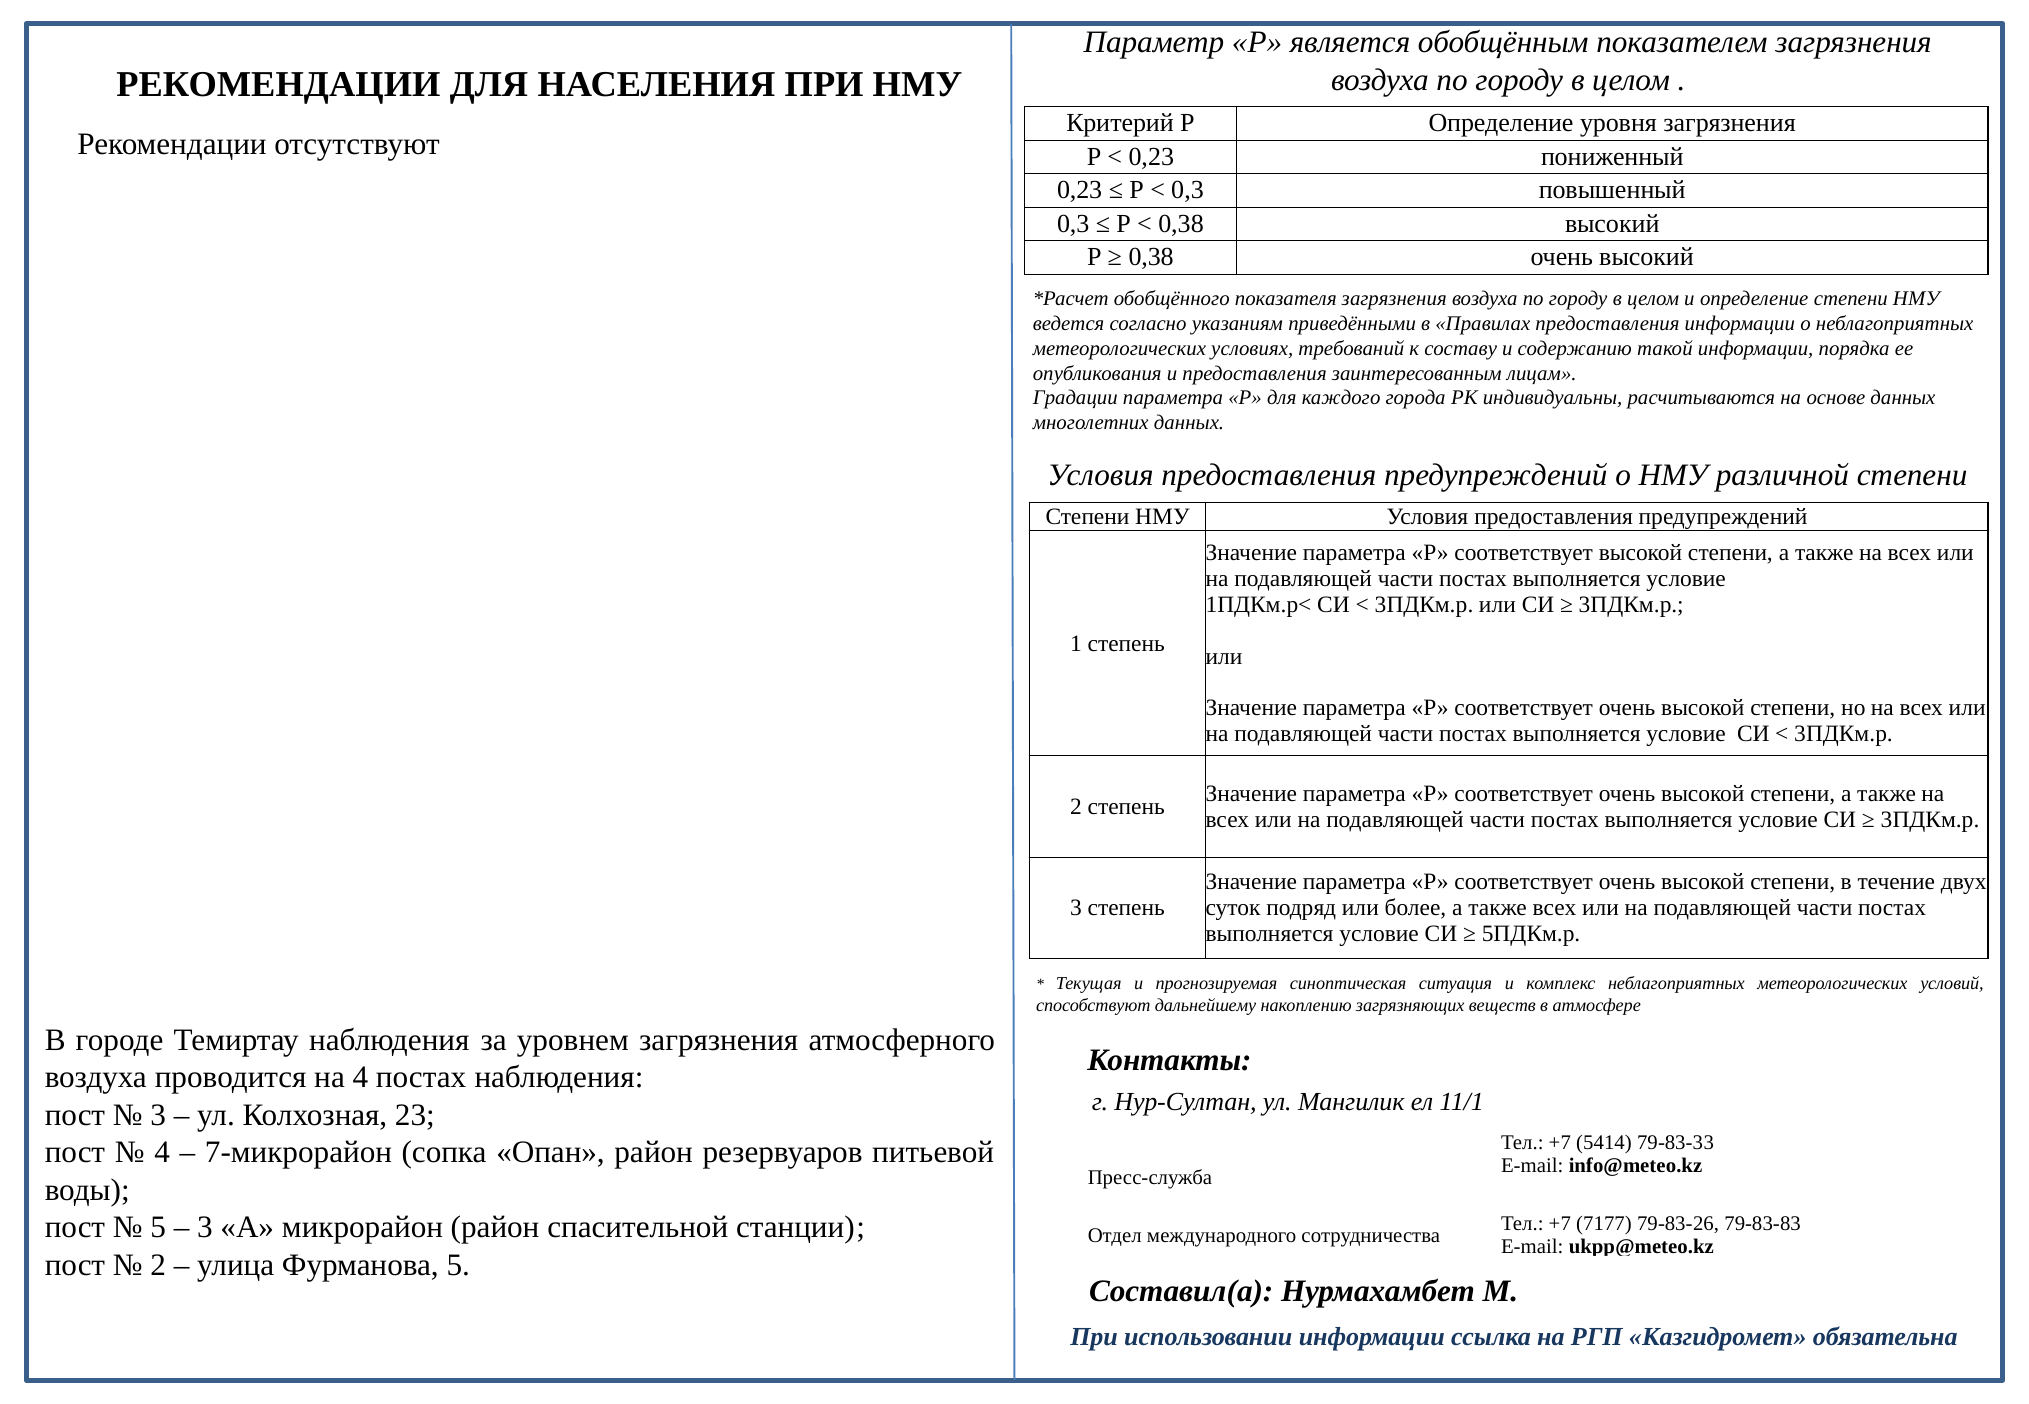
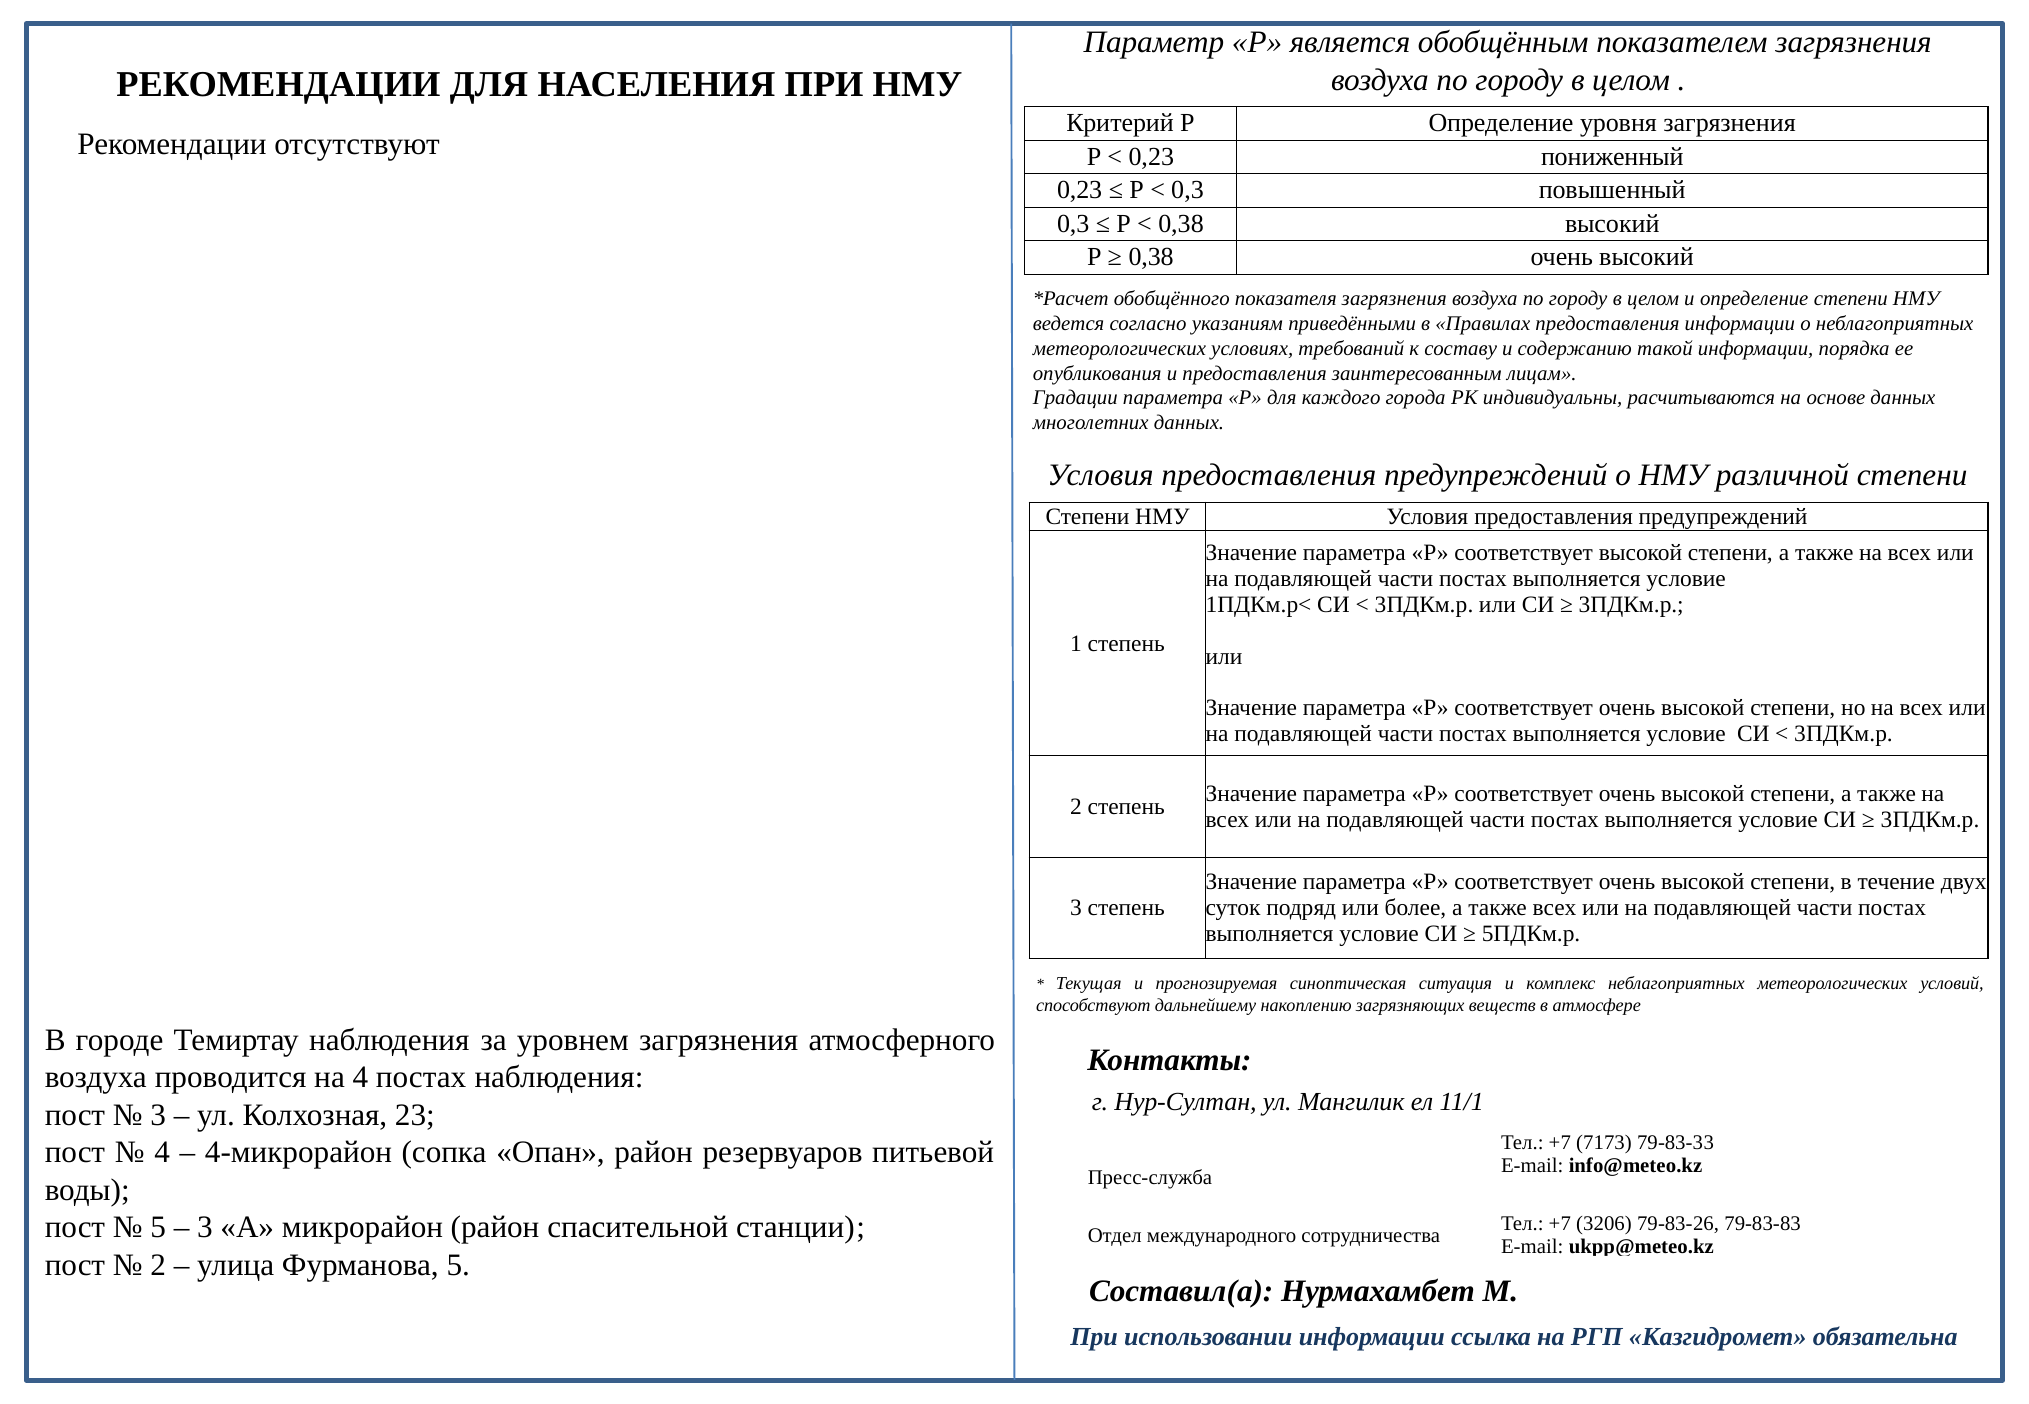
5414: 5414 -> 7173
7-микрорайон: 7-микрорайон -> 4-микрорайон
7177: 7177 -> 3206
